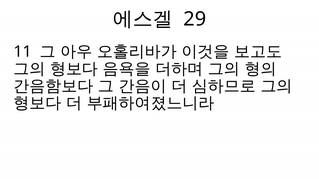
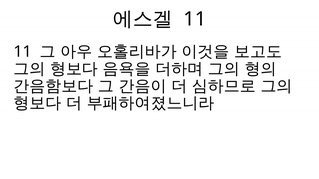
29 at (195, 19): 29 -> 11
